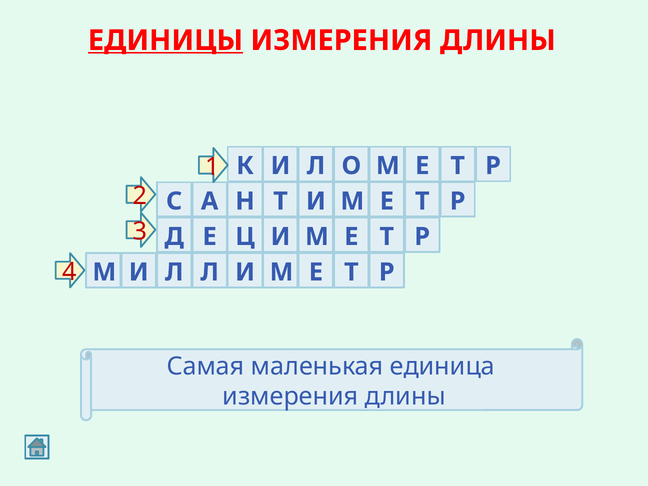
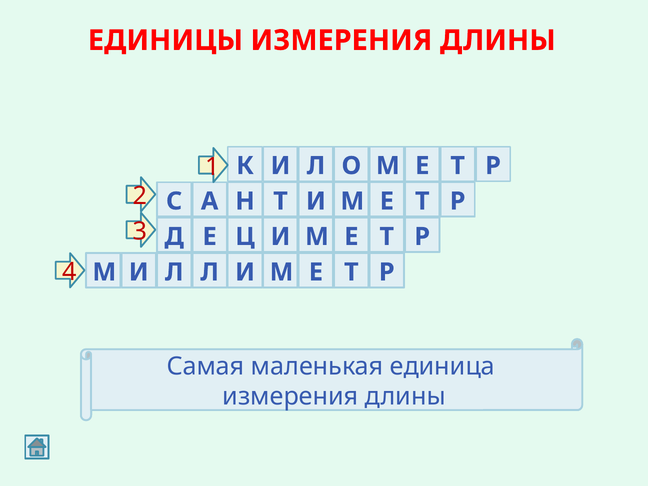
ЕДИНИЦЫ underline: present -> none
